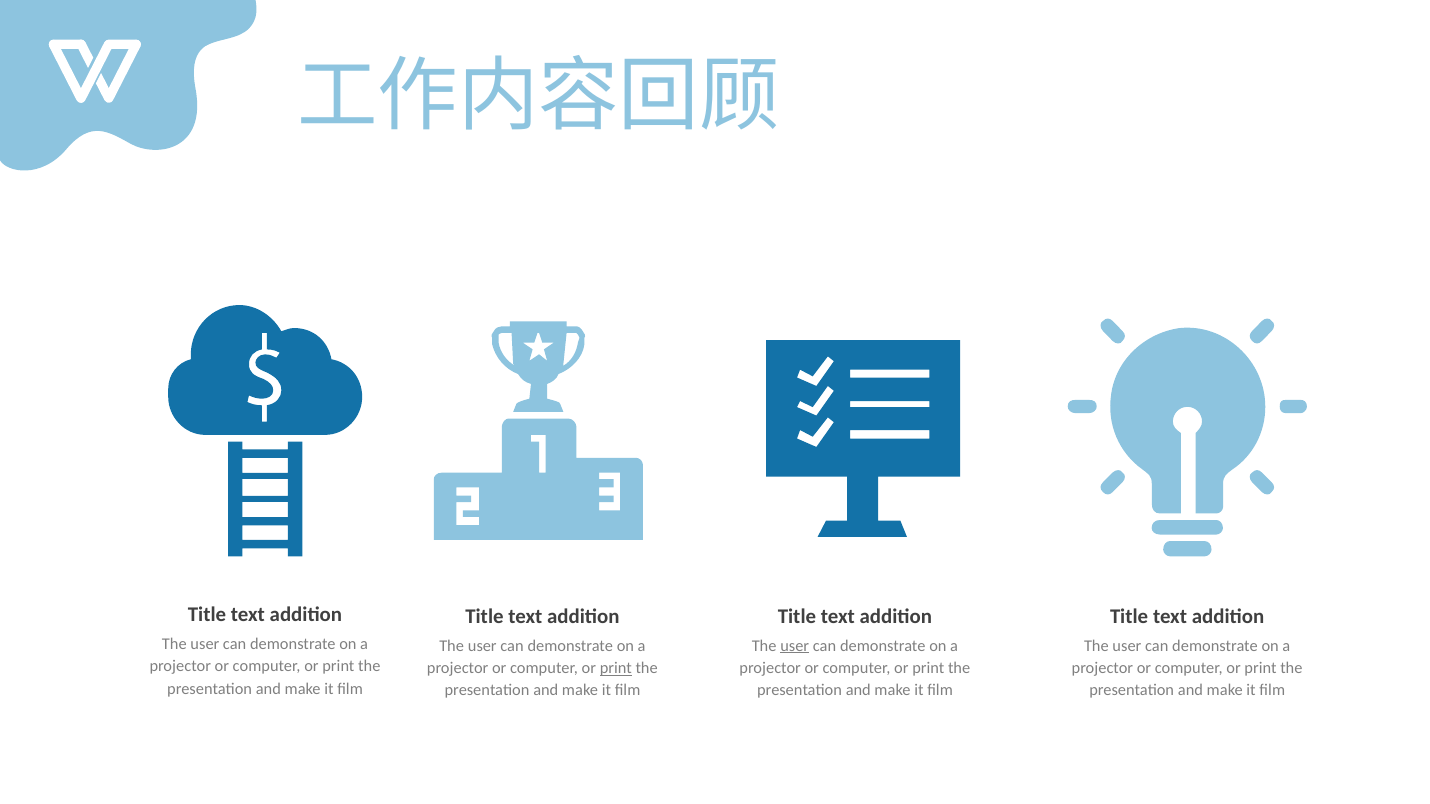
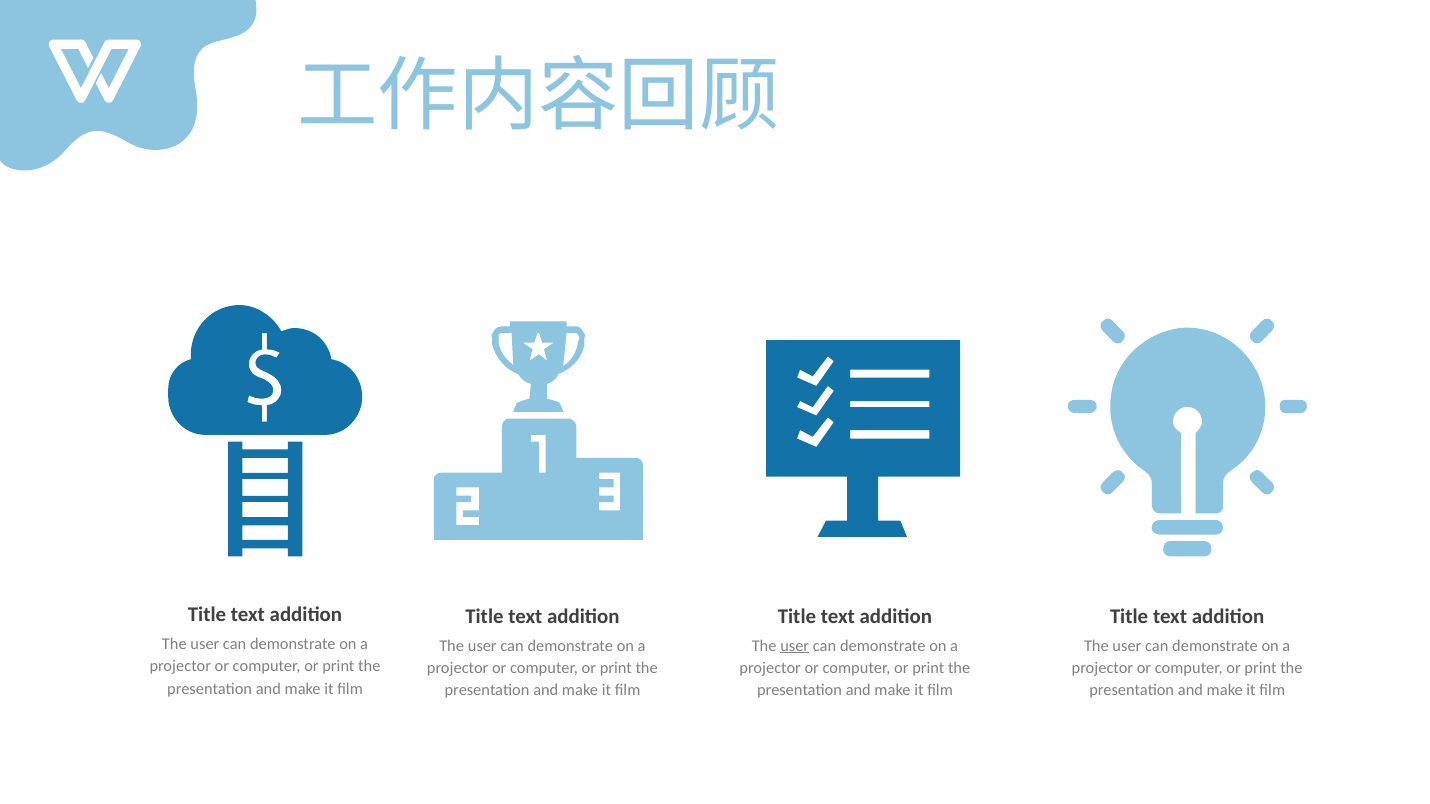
print at (616, 668) underline: present -> none
